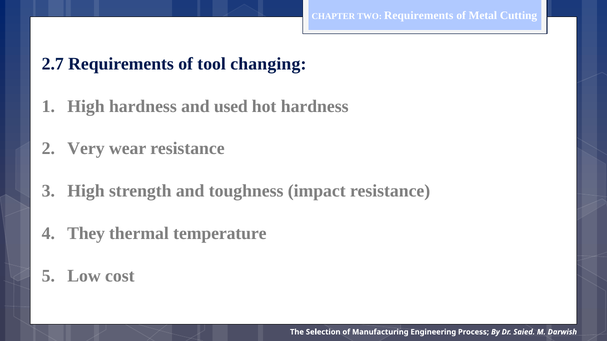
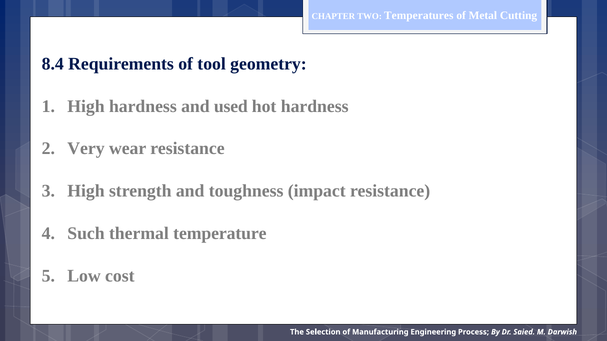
TWO Requirements: Requirements -> Temperatures
2.7: 2.7 -> 8.4
changing: changing -> geometry
They: They -> Such
